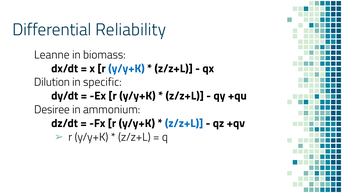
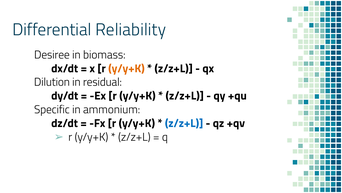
Leanne: Leanne -> Desiree
y/y+K at (126, 68) colour: blue -> orange
specific: specific -> residual
Desiree: Desiree -> Specific
